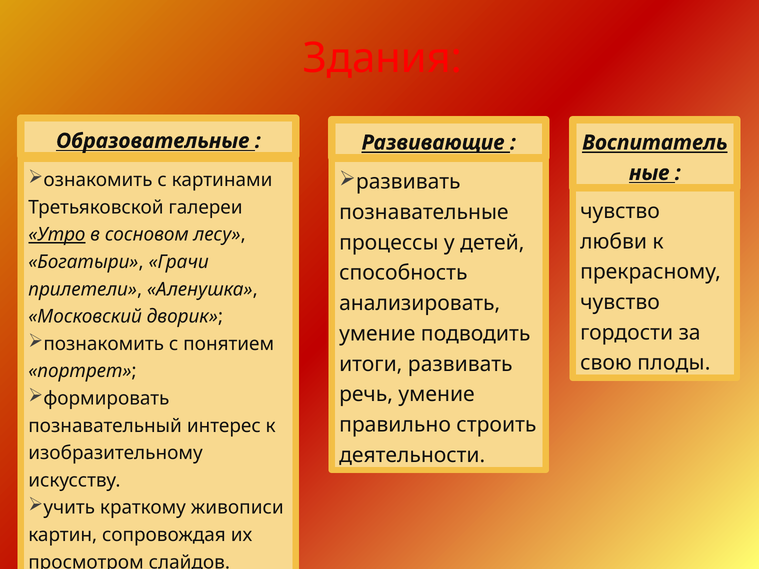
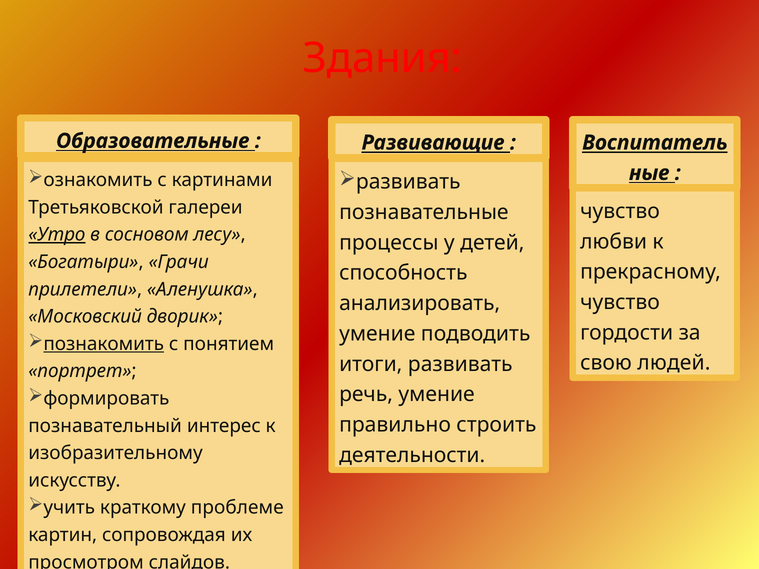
познакомить underline: none -> present
плоды: плоды -> людей
живописи: живописи -> проблеме
